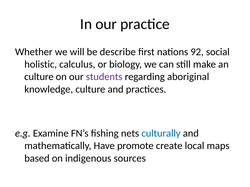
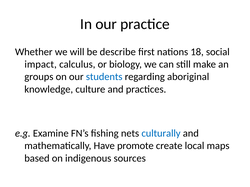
92: 92 -> 18
holistic: holistic -> impact
culture at (39, 77): culture -> groups
students colour: purple -> blue
